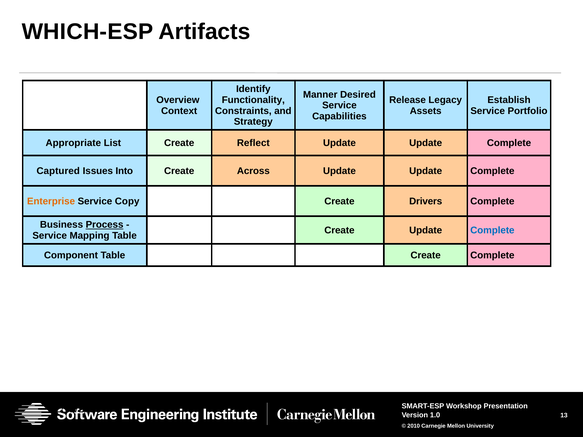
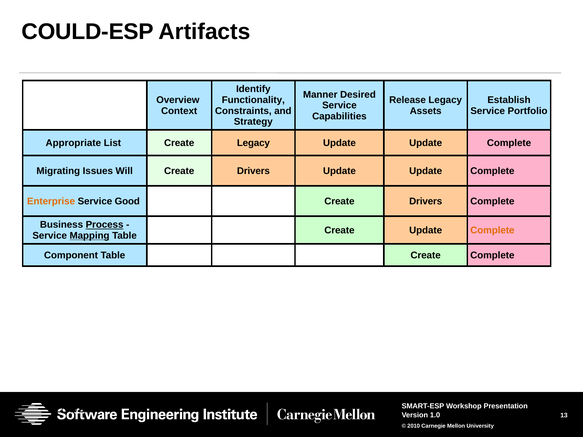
WHICH-ESP: WHICH-ESP -> COULD-ESP
Create Reflect: Reflect -> Legacy
Captured: Captured -> Migrating
Into: Into -> Will
Across at (253, 171): Across -> Drivers
Copy: Copy -> Good
Complete at (492, 230) colour: blue -> orange
Mapping underline: none -> present
